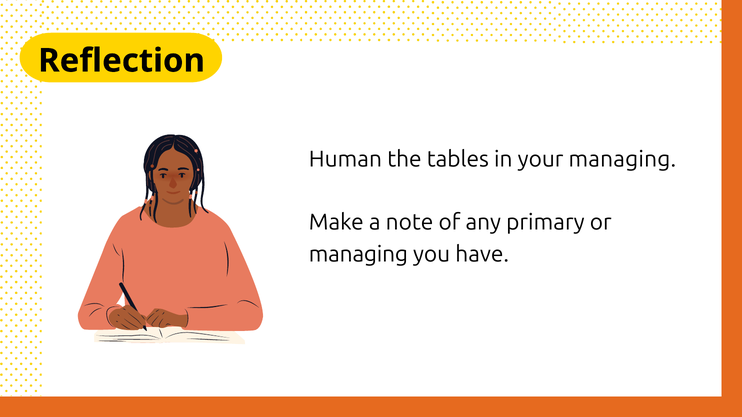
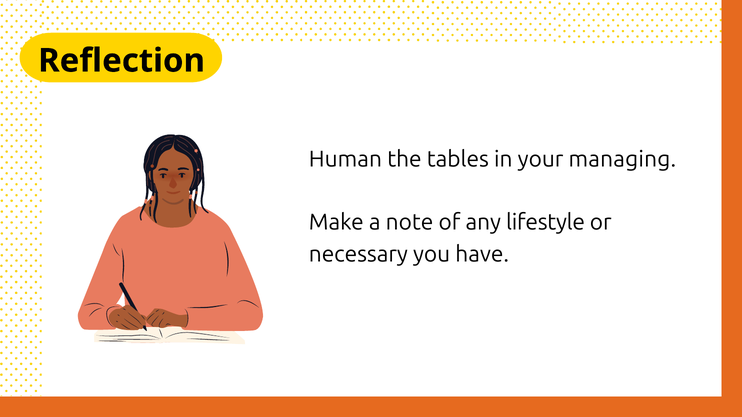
primary: primary -> lifestyle
managing at (358, 254): managing -> necessary
